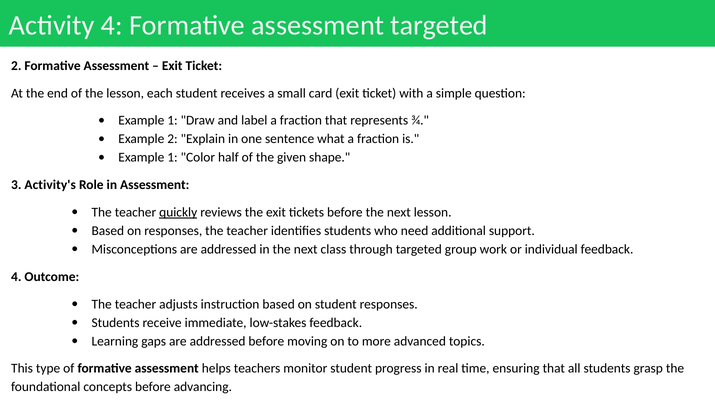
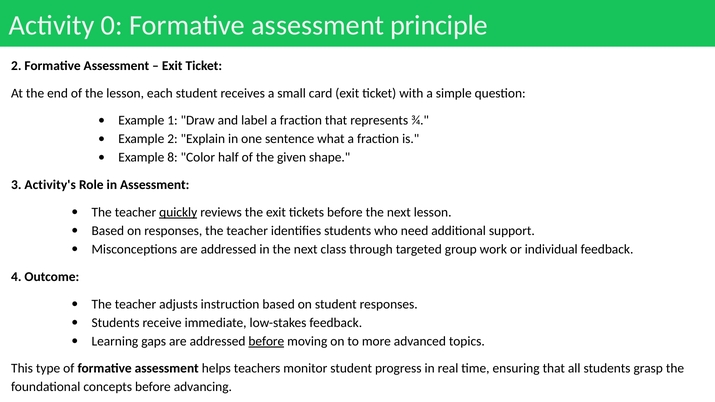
Activity 4: 4 -> 0
assessment targeted: targeted -> principle
1 at (172, 158): 1 -> 8
before at (266, 341) underline: none -> present
